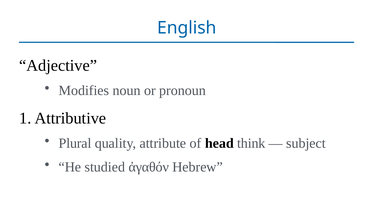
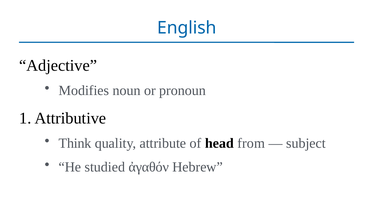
Plural: Plural -> Think
think: think -> from
